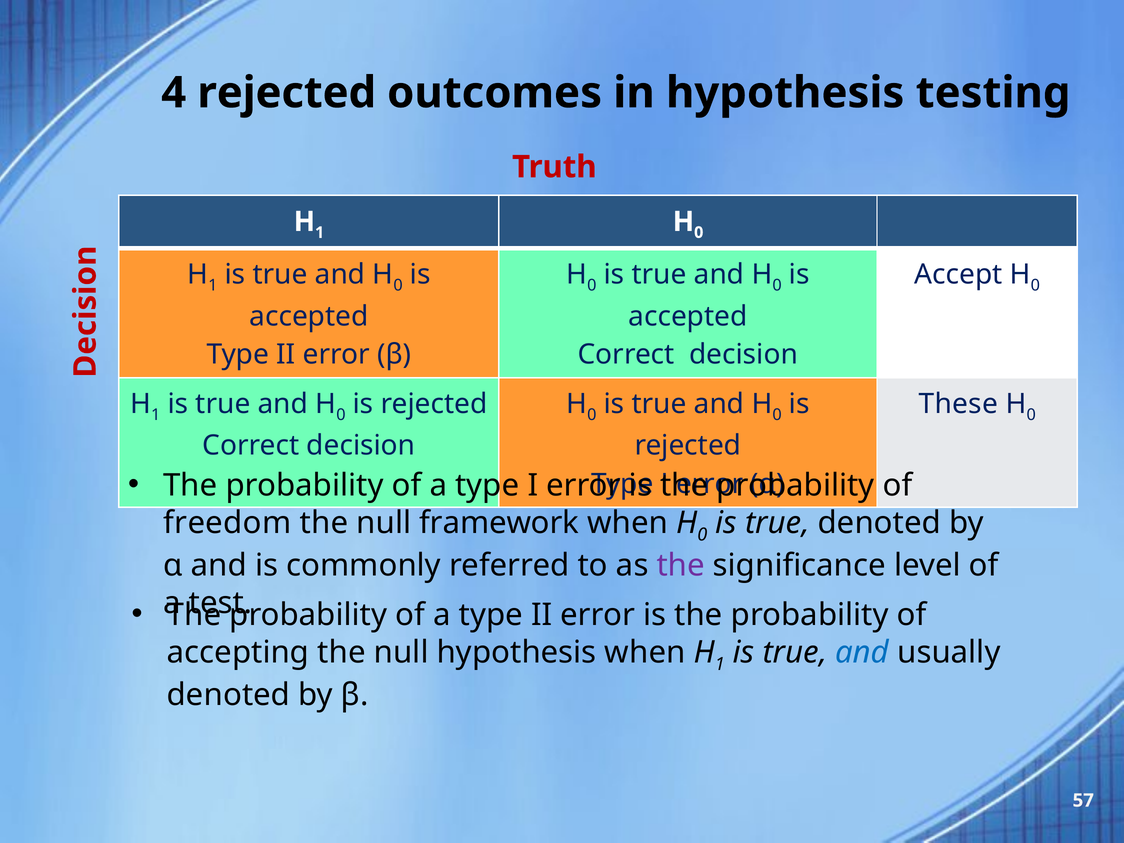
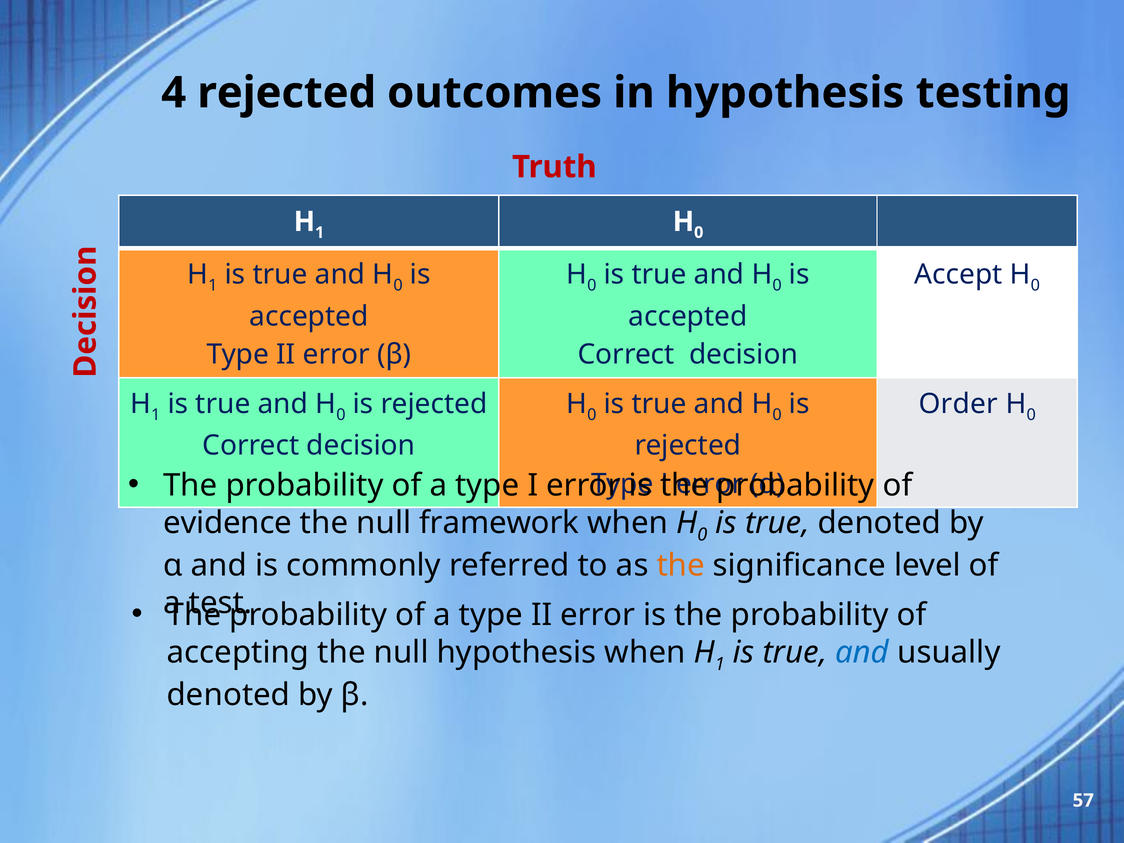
These: These -> Order
freedom: freedom -> evidence
the at (681, 565) colour: purple -> orange
